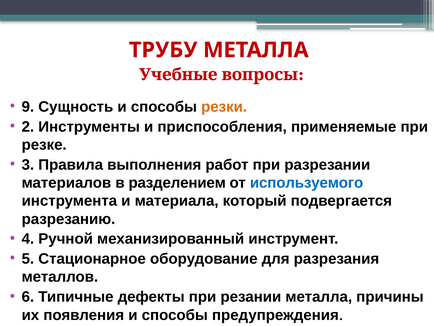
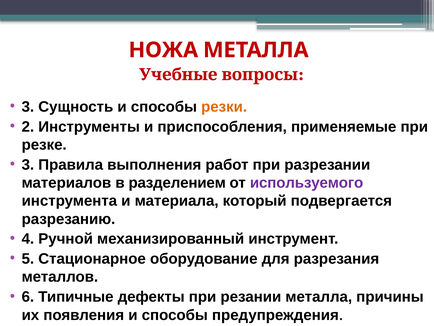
ТРУБУ: ТРУБУ -> НОЖА
9 at (28, 107): 9 -> 3
используемого colour: blue -> purple
